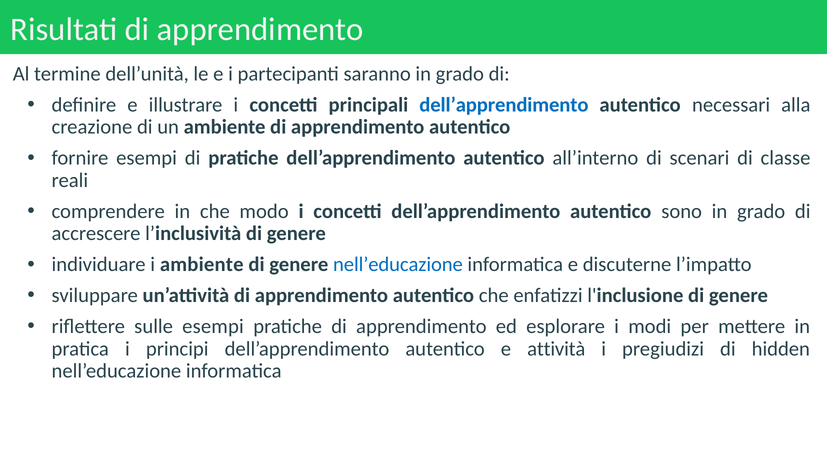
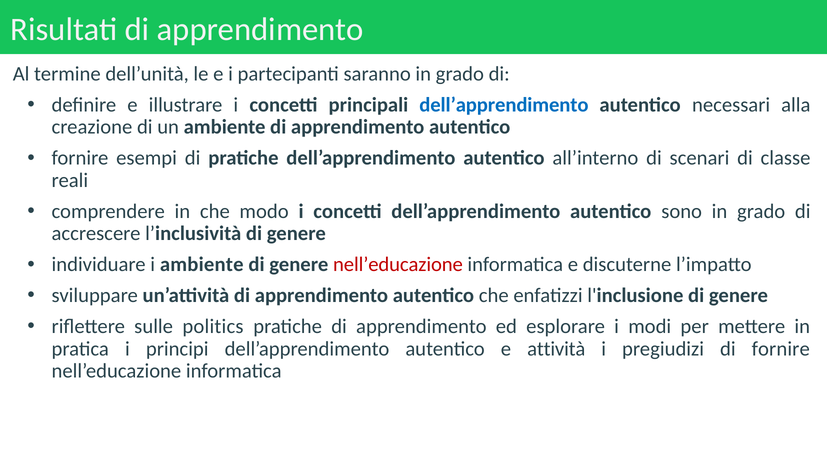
nell’educazione at (398, 265) colour: blue -> red
sulle esempi: esempi -> politics
di hidden: hidden -> fornire
